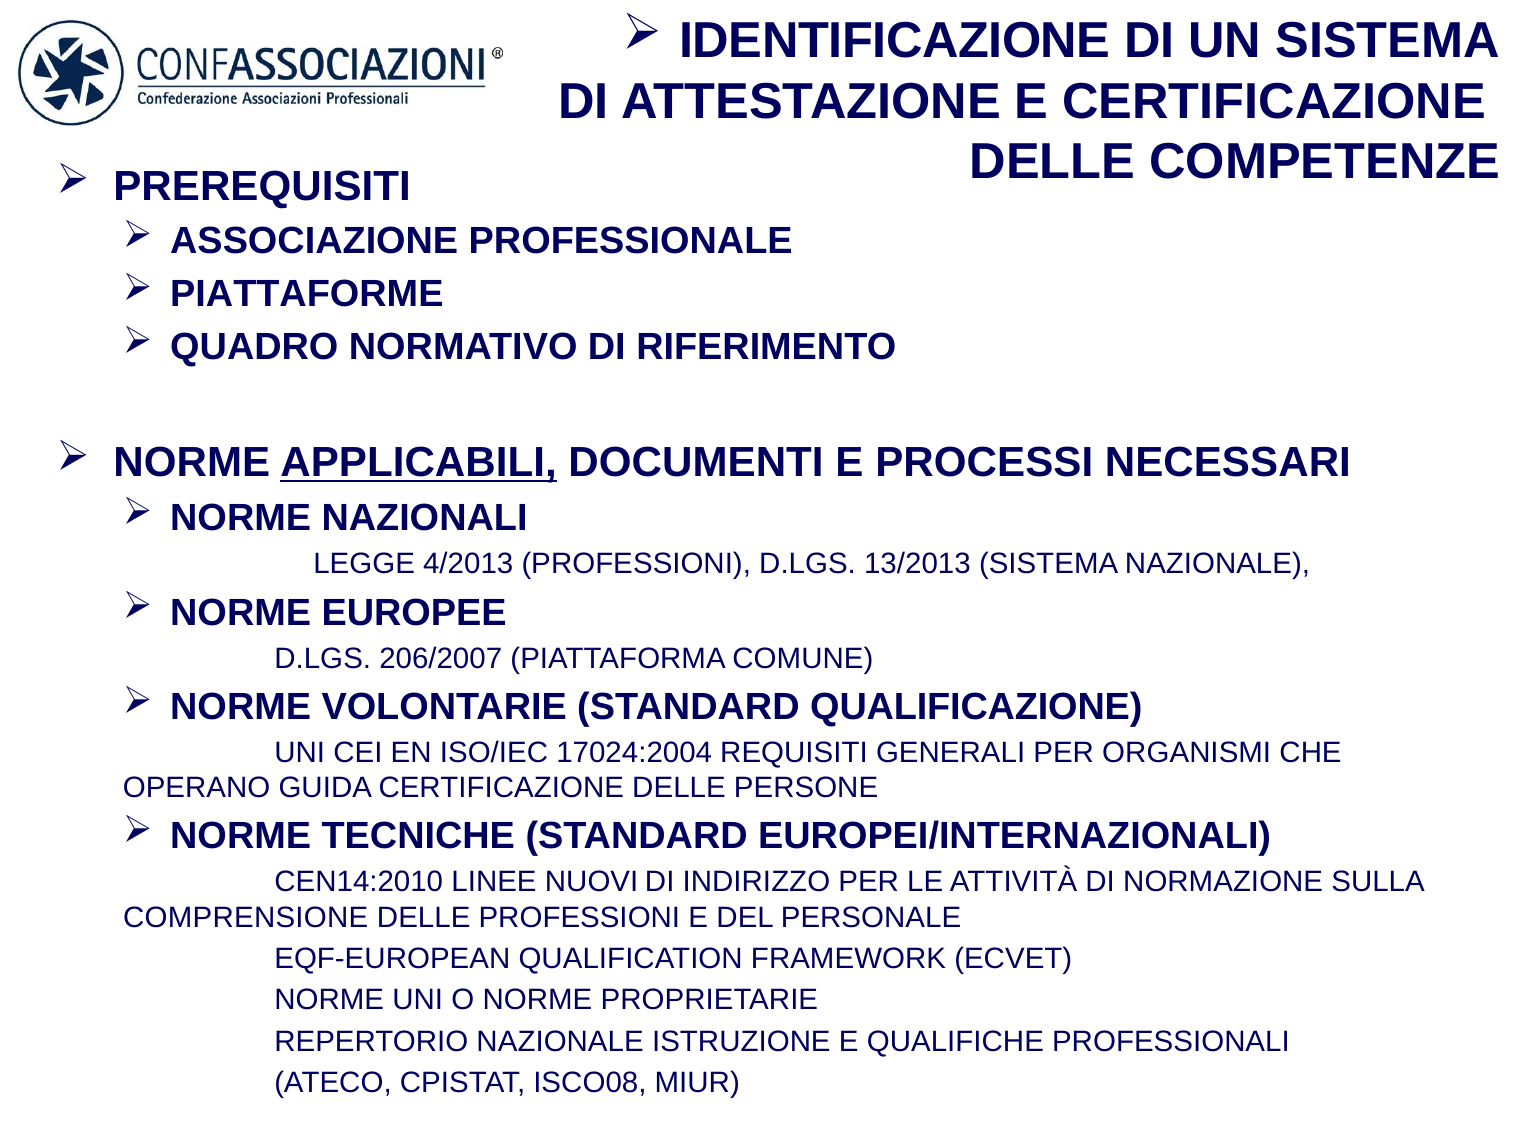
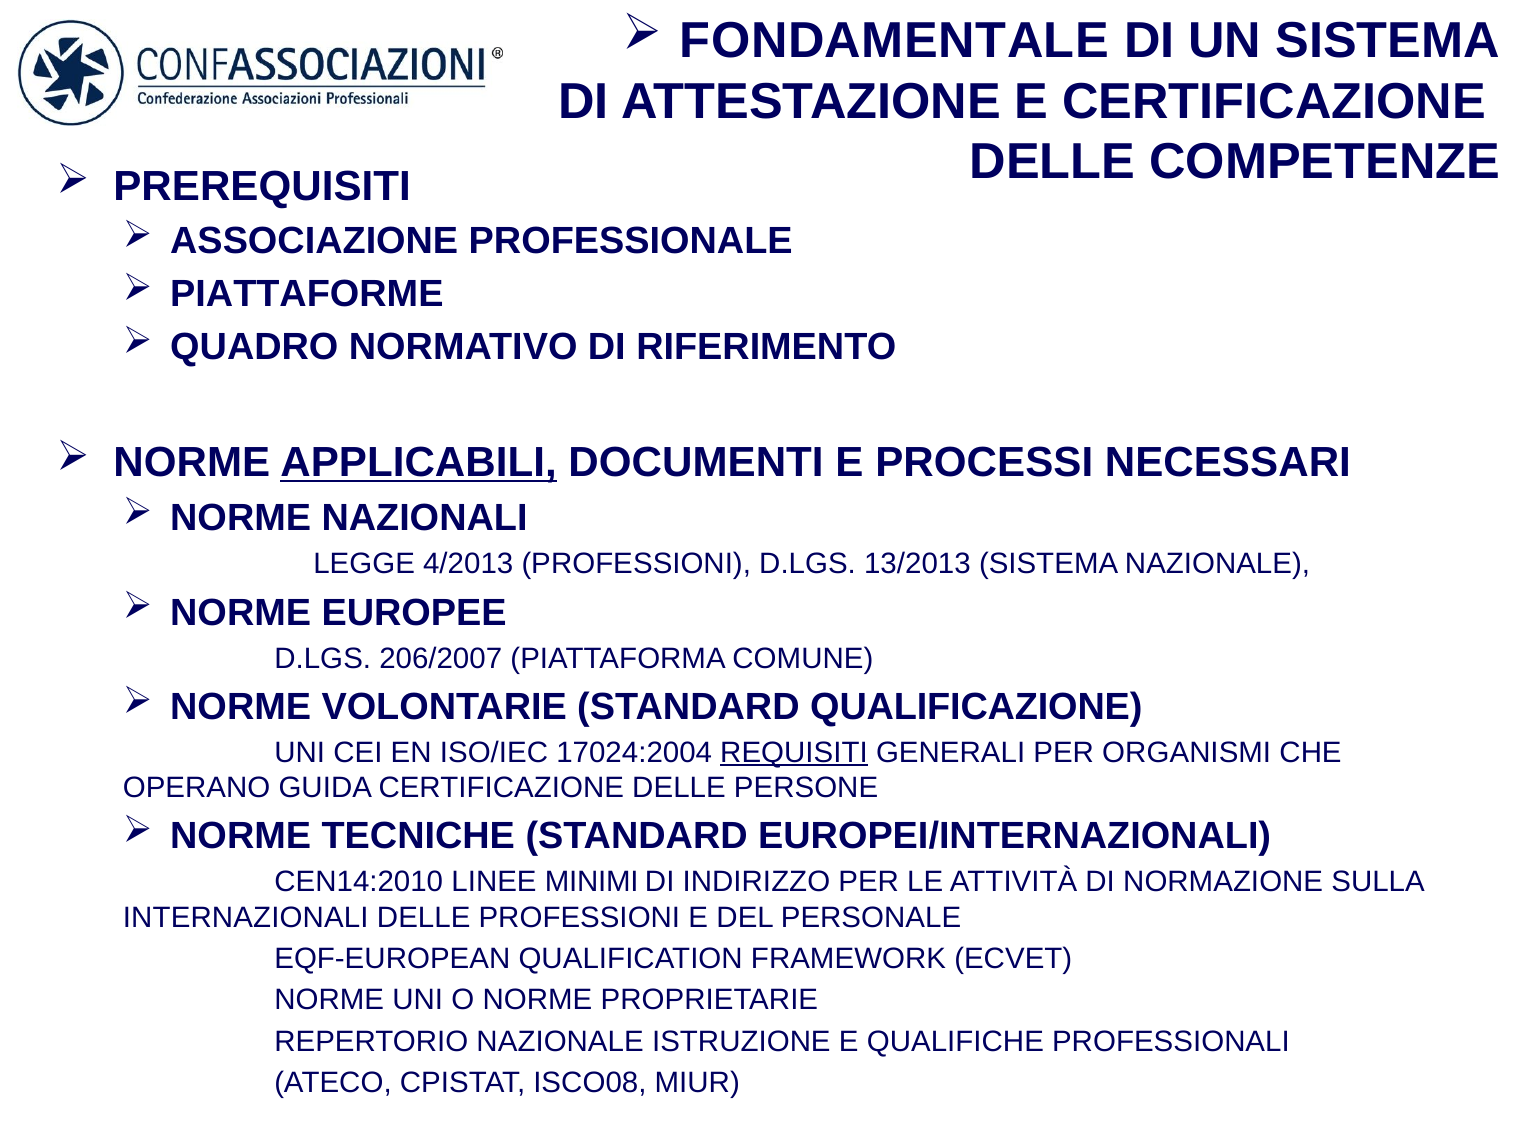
IDENTIFICAZIONE: IDENTIFICAZIONE -> FONDAMENTALE
REQUISITI underline: none -> present
NUOVI: NUOVI -> MINIMI
COMPRENSIONE: COMPRENSIONE -> INTERNAZIONALI
